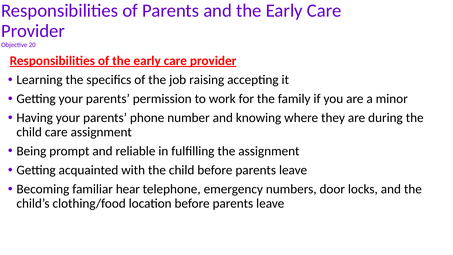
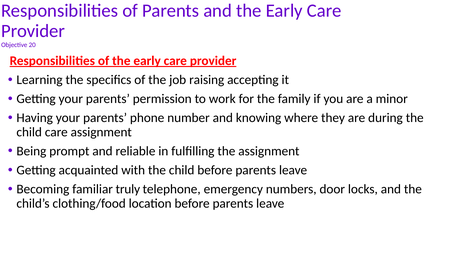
hear: hear -> truly
